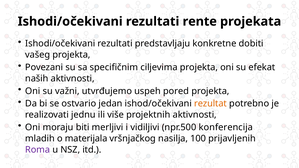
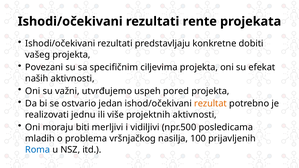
konferencija: konferencija -> posledicama
materijala: materijala -> problema
Roma colour: purple -> blue
